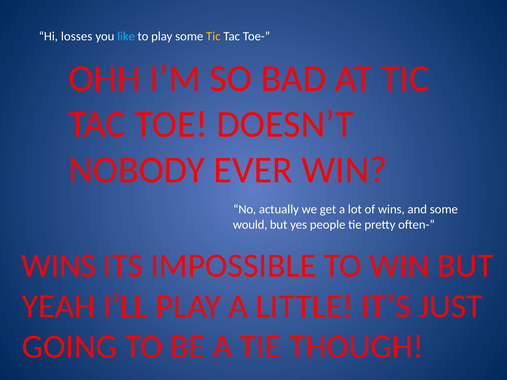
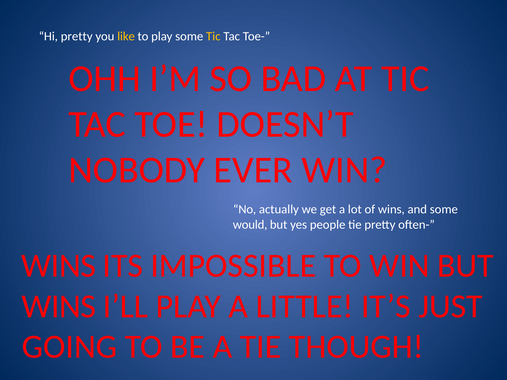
Hi losses: losses -> pretty
like colour: light blue -> yellow
YEAH at (59, 307): YEAH -> WINS
